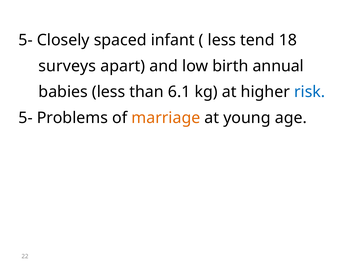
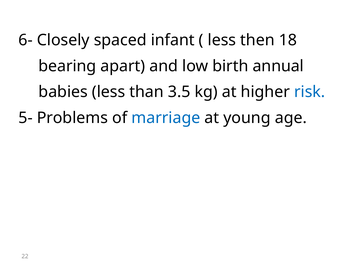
5- at (26, 40): 5- -> 6-
tend: tend -> then
surveys: surveys -> bearing
6.1: 6.1 -> 3.5
marriage colour: orange -> blue
